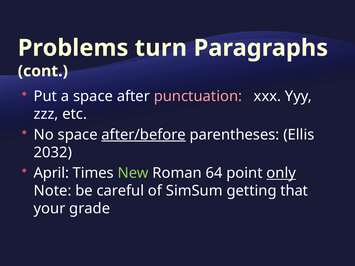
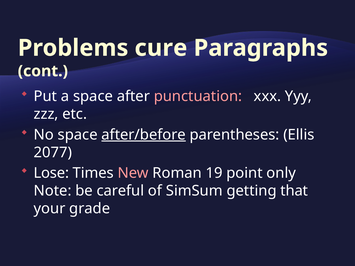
turn: turn -> cure
2032: 2032 -> 2077
April: April -> Lose
New colour: light green -> pink
64: 64 -> 19
only underline: present -> none
